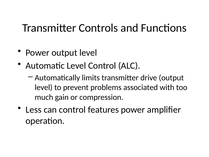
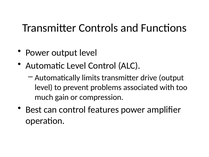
Less: Less -> Best
